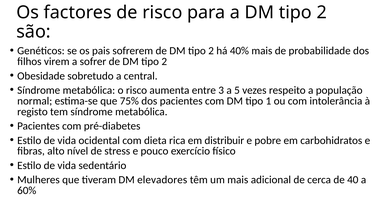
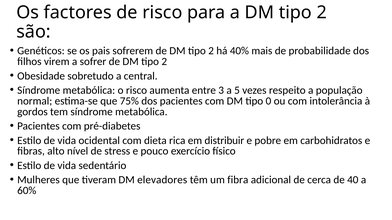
1: 1 -> 0
registo: registo -> gordos
um mais: mais -> fibra
